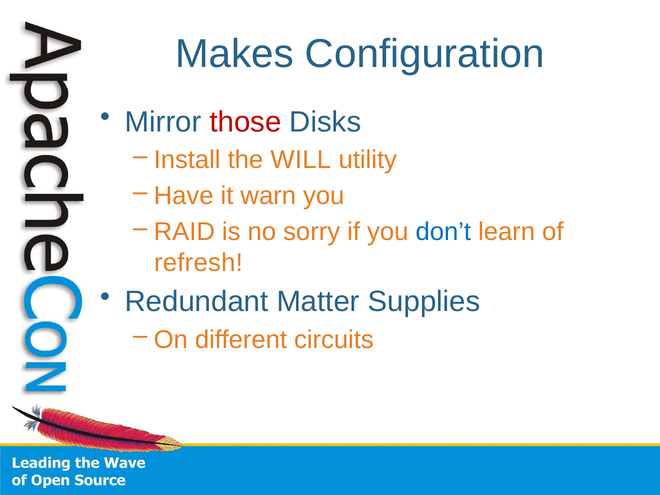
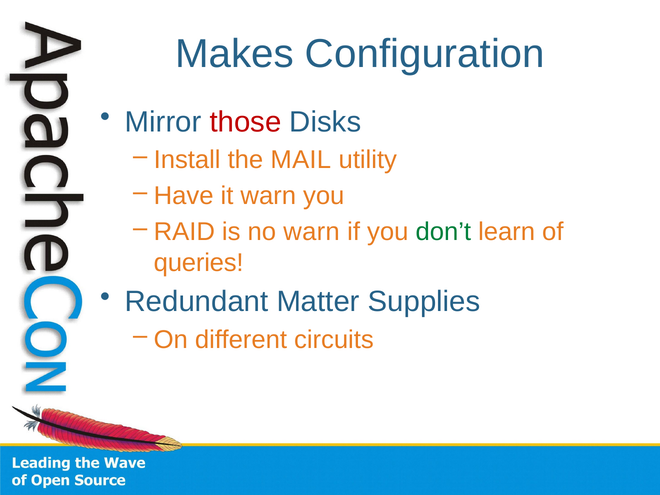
WILL: WILL -> MAIL
no sorry: sorry -> warn
don’t colour: blue -> green
refresh: refresh -> queries
